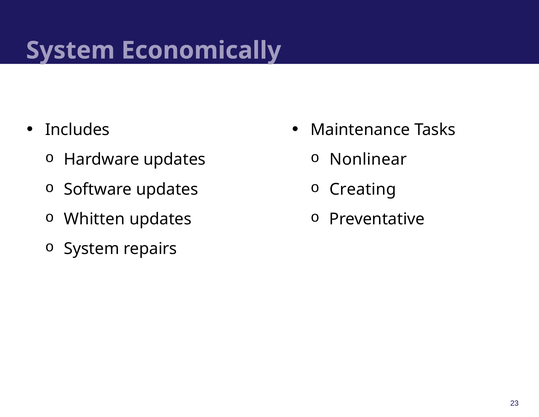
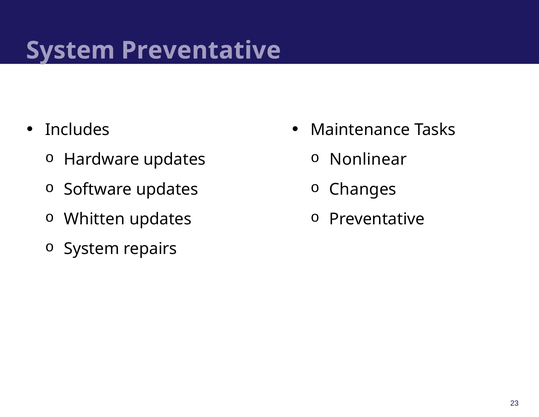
System Economically: Economically -> Preventative
Creating: Creating -> Changes
